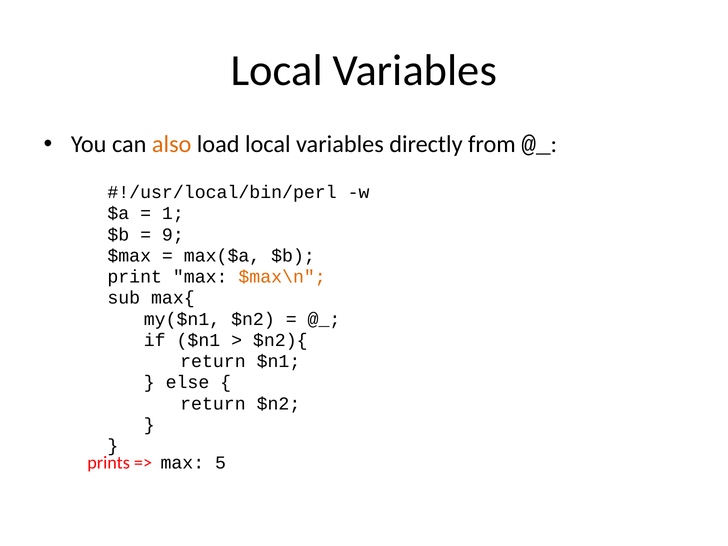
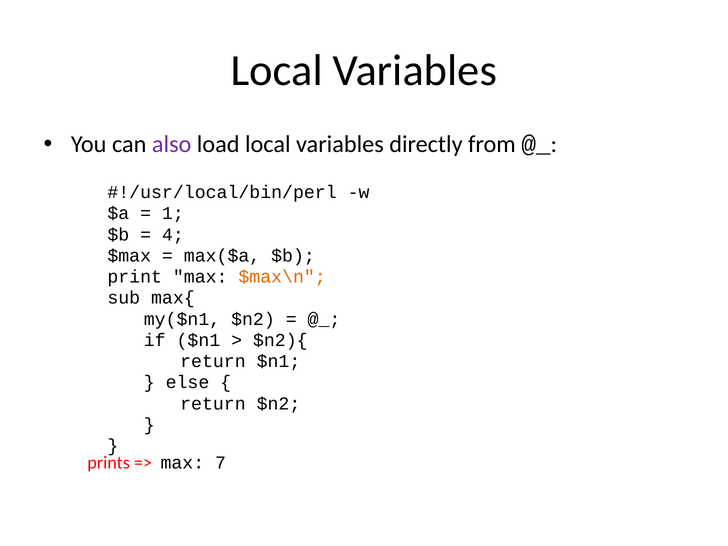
also colour: orange -> purple
9: 9 -> 4
5: 5 -> 7
